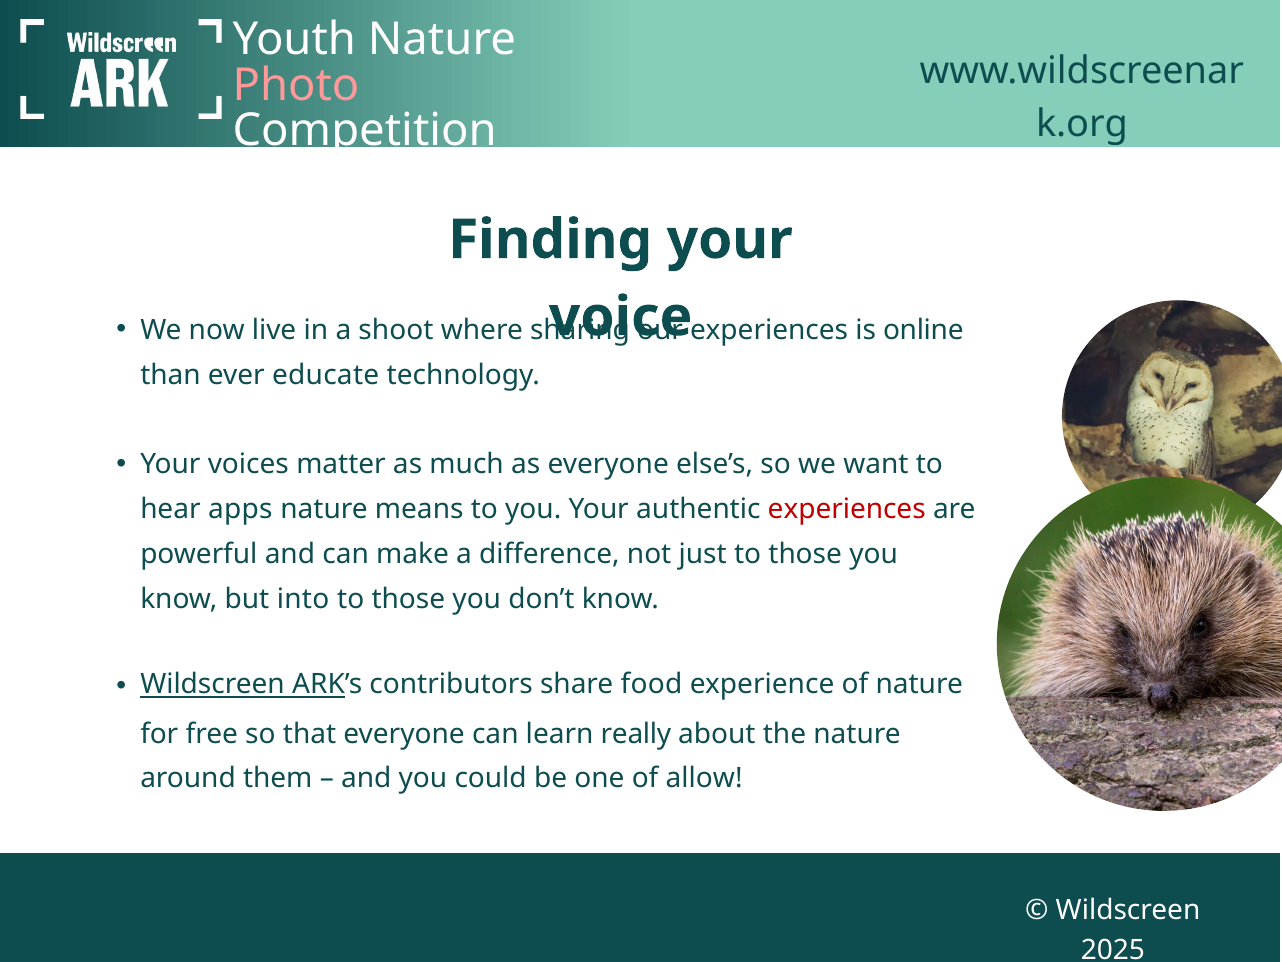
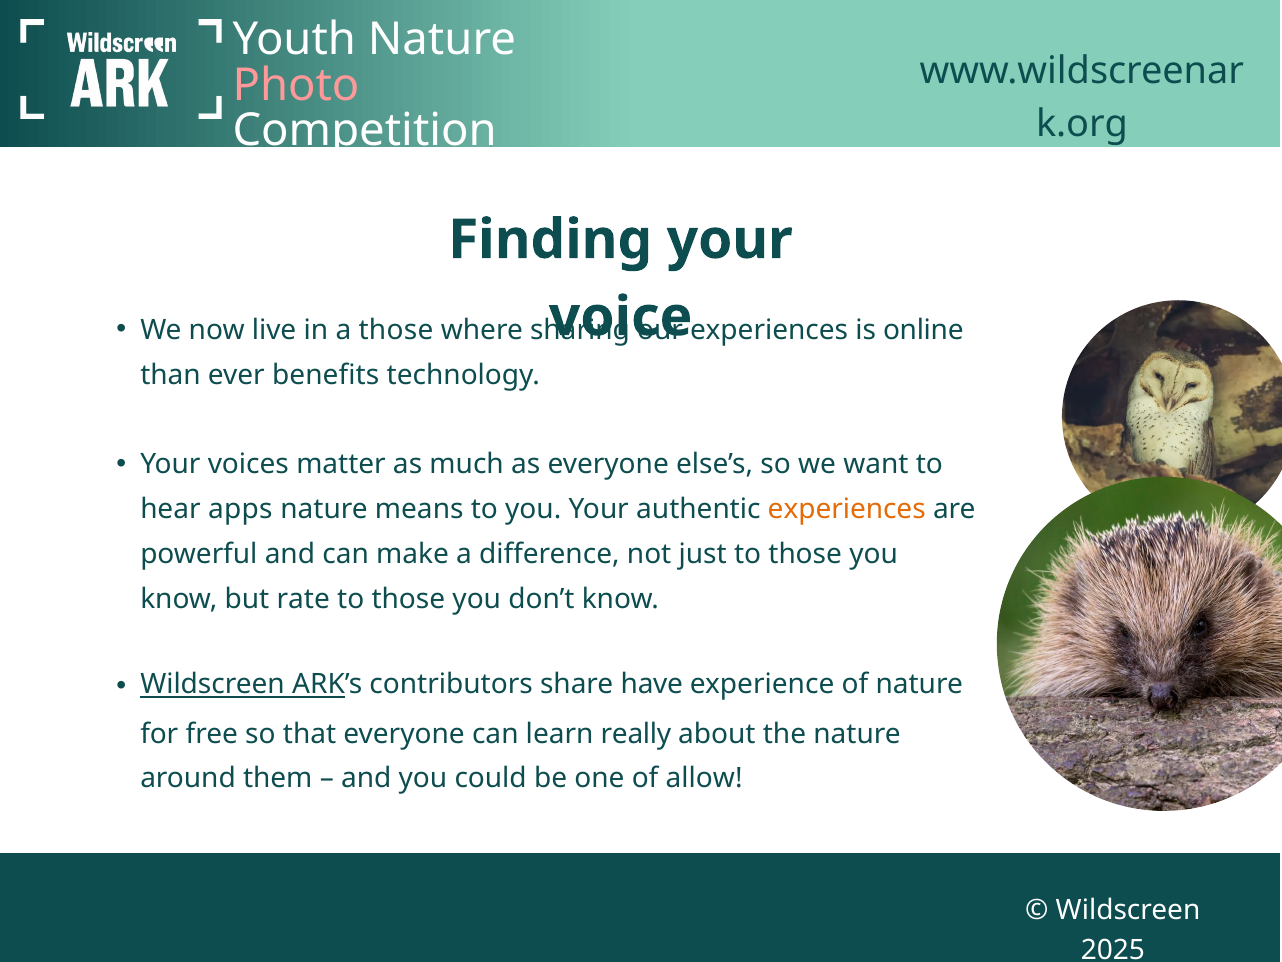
a shoot: shoot -> those
educate: educate -> benefits
experiences at (847, 509) colour: red -> orange
into: into -> rate
food: food -> have
